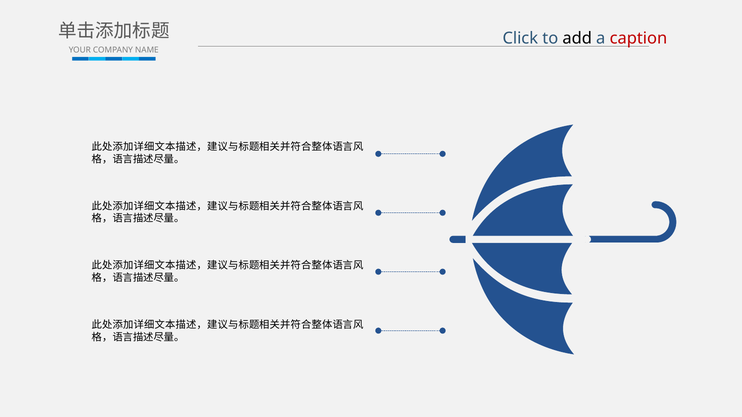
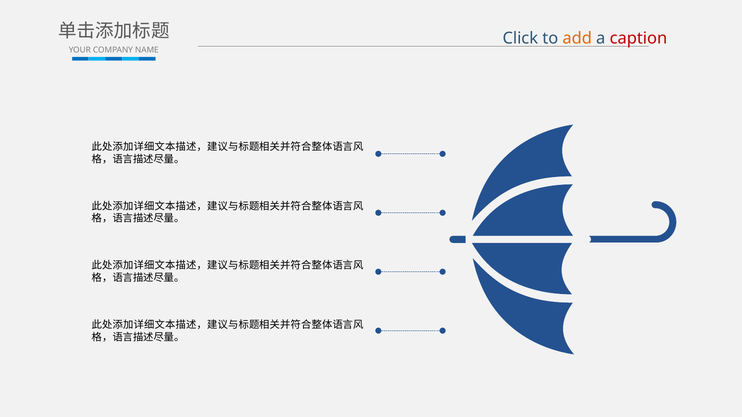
add colour: black -> orange
